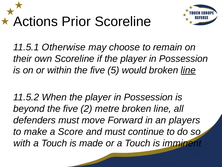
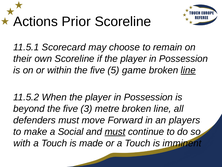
Otherwise: Otherwise -> Scorecard
would: would -> game
2: 2 -> 3
Score: Score -> Social
must at (115, 131) underline: none -> present
